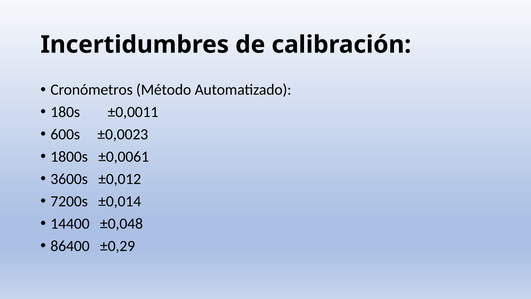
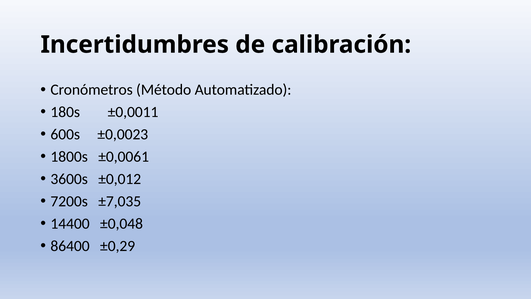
±0,014: ±0,014 -> ±7,035
